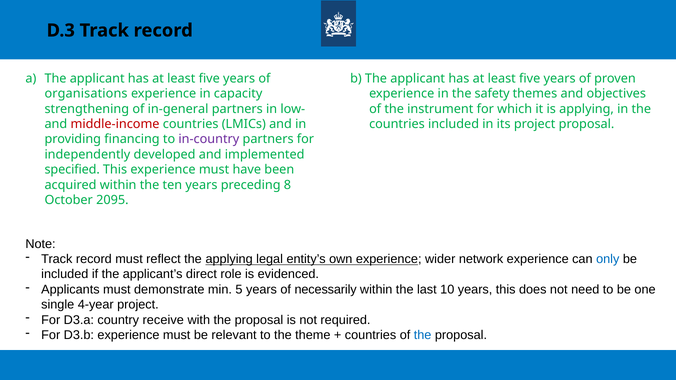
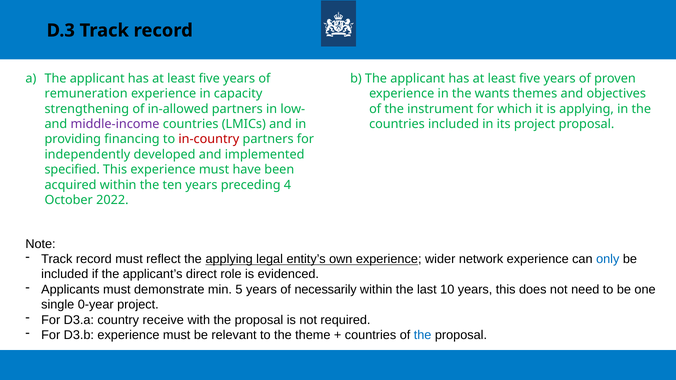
organisations: organisations -> remuneration
safety: safety -> wants
in-general: in-general -> in-allowed
middle-income colour: red -> purple
in-country colour: purple -> red
8: 8 -> 4
2095: 2095 -> 2022
4-year: 4-year -> 0-year
